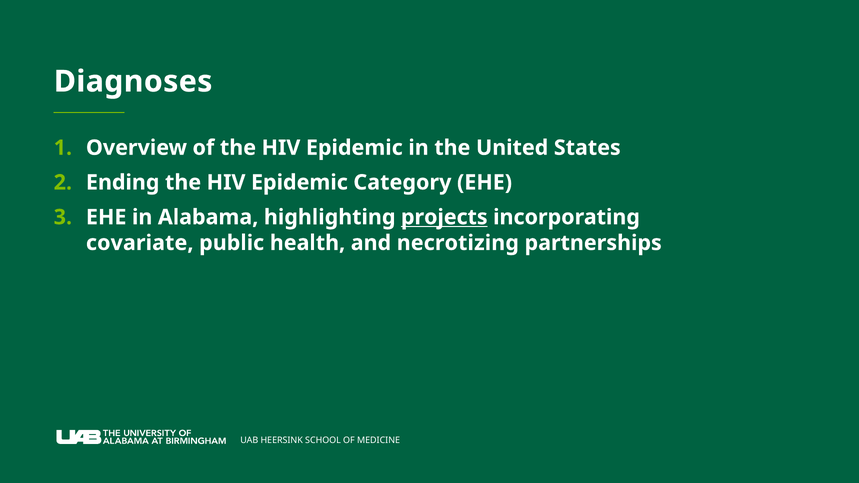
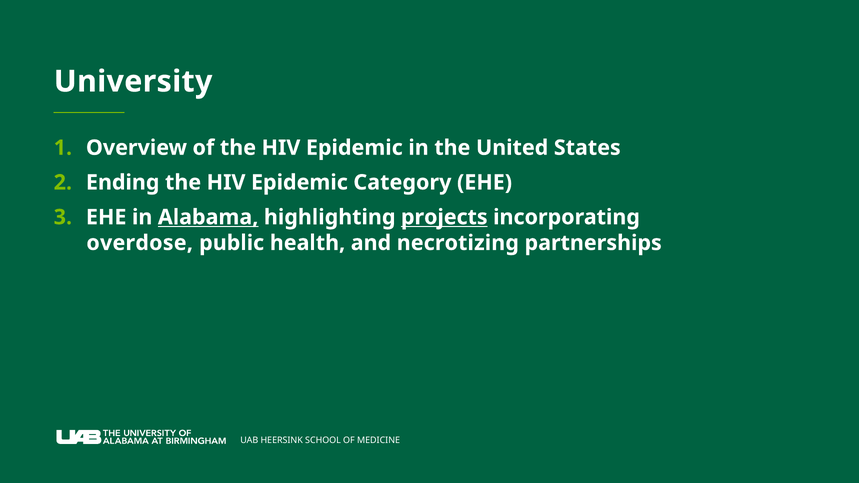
Diagnoses: Diagnoses -> University
Alabama underline: none -> present
covariate: covariate -> overdose
